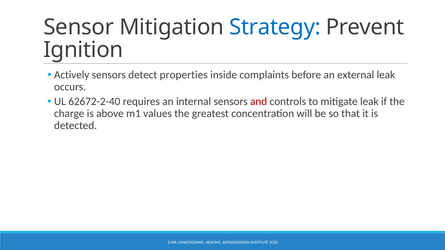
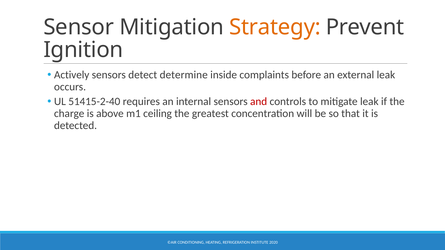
Strategy colour: blue -> orange
properties: properties -> determine
62672-2-40: 62672-2-40 -> 51415-2-40
values: values -> ceiling
